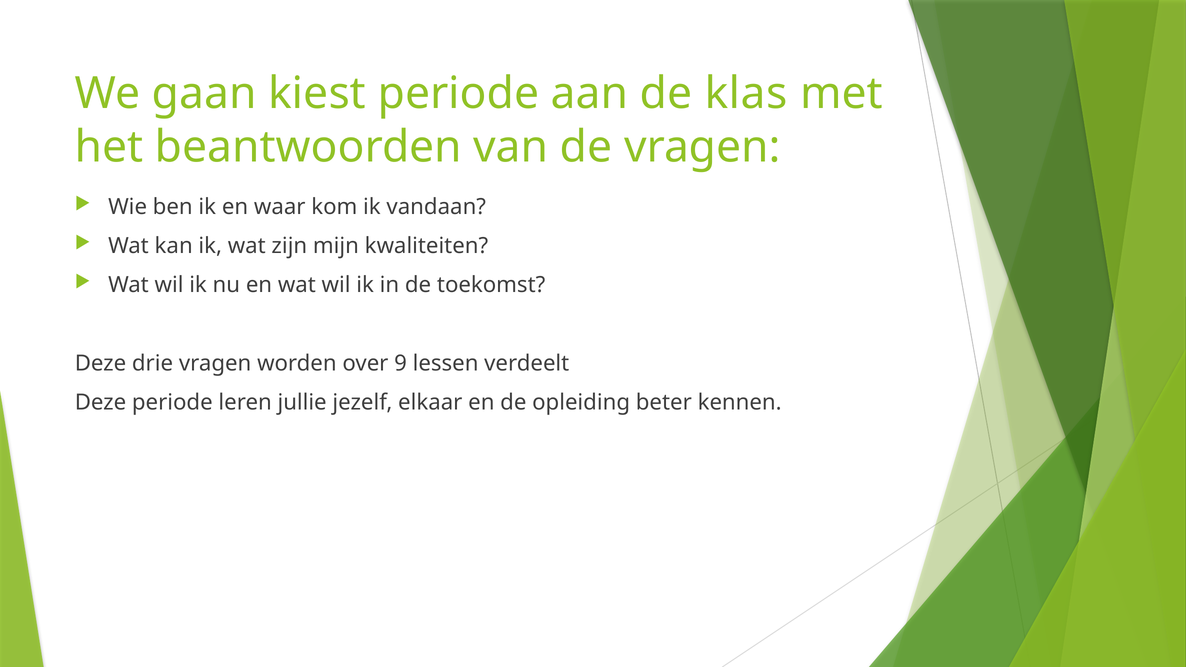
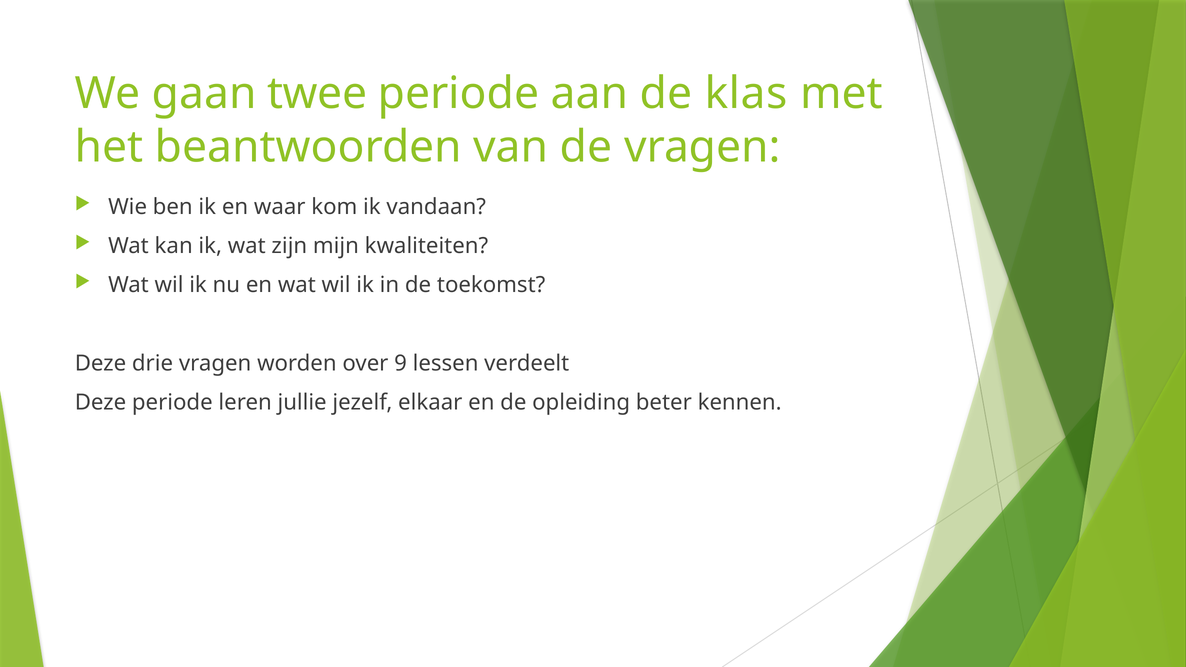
kiest: kiest -> twee
